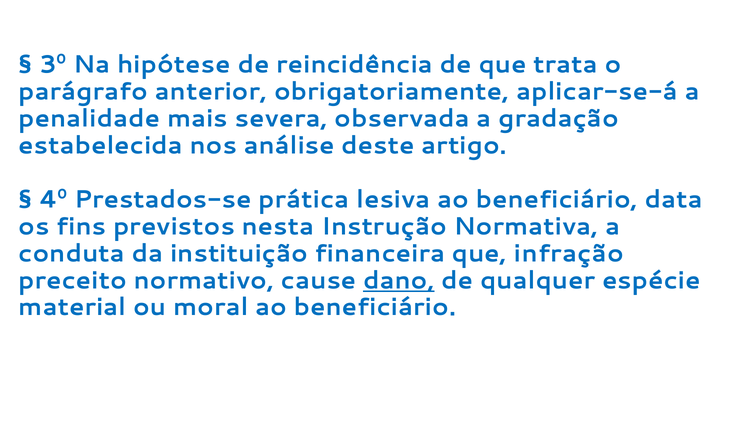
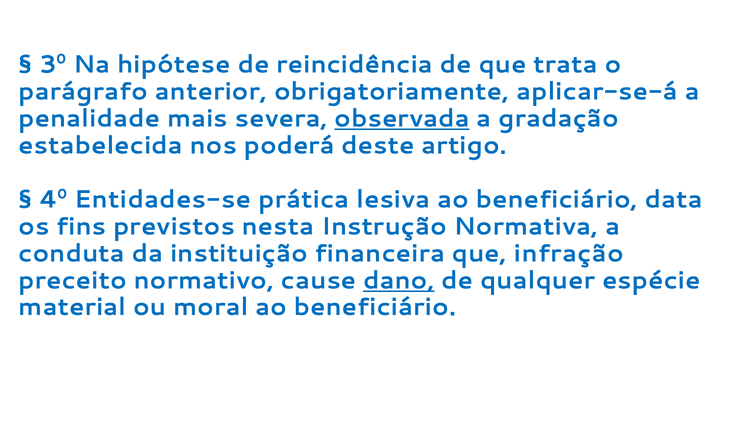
observada underline: none -> present
análise: análise -> poderá
Prestados-se: Prestados-se -> Entidades-se
